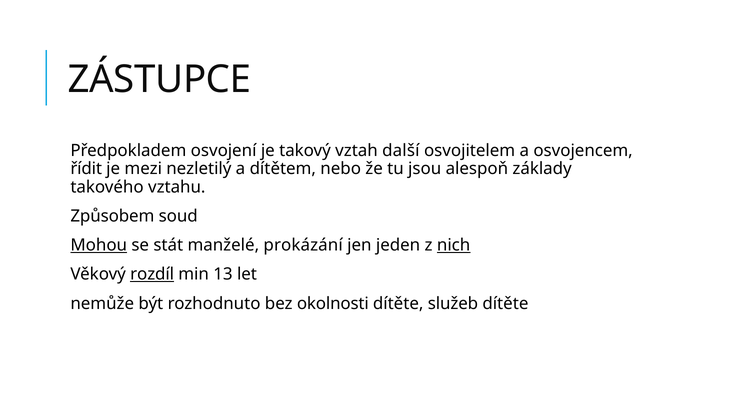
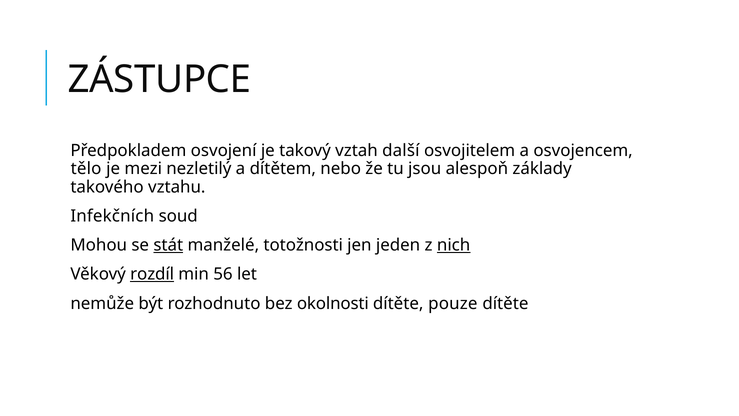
řídit: řídit -> tělo
Způsobem: Způsobem -> Infekčních
Mohou underline: present -> none
stát underline: none -> present
prokázání: prokázání -> totožnosti
13: 13 -> 56
služeb: služeb -> pouze
